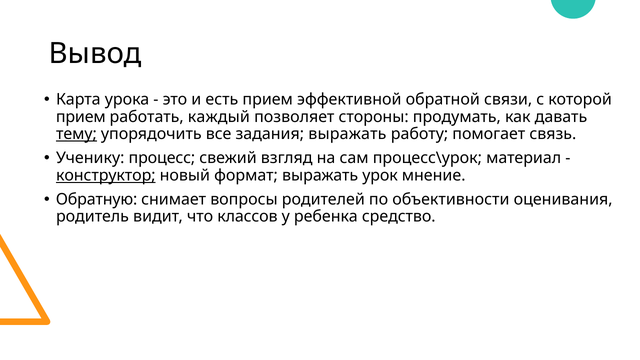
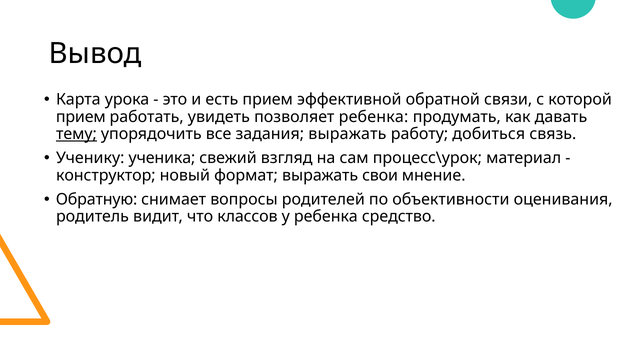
каждый: каждый -> увидеть
позволяет стороны: стороны -> ребенка
помогает: помогает -> добиться
процесс: процесс -> ученика
конструктор underline: present -> none
урок: урок -> свои
